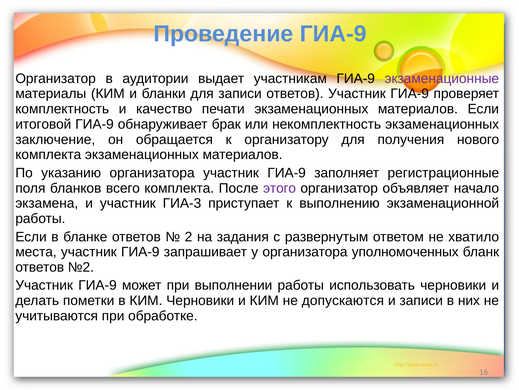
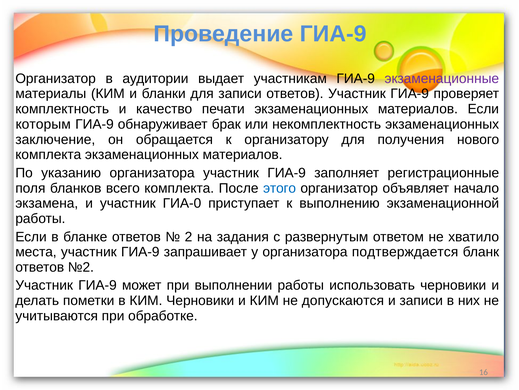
итоговой: итоговой -> которым
этого colour: purple -> blue
ГИА-3: ГИА-3 -> ГИА-0
уполномоченных: уполномоченных -> подтверждается
